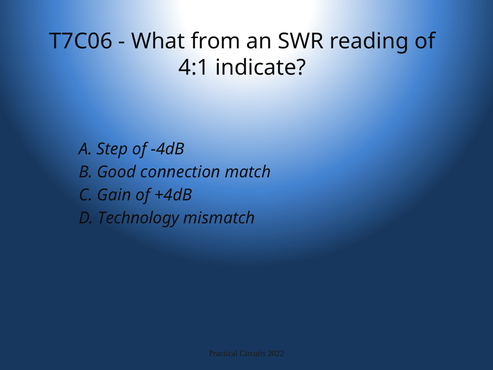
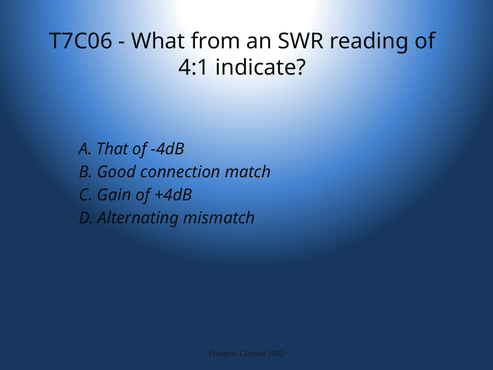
Step: Step -> That
Technology: Technology -> Alternating
